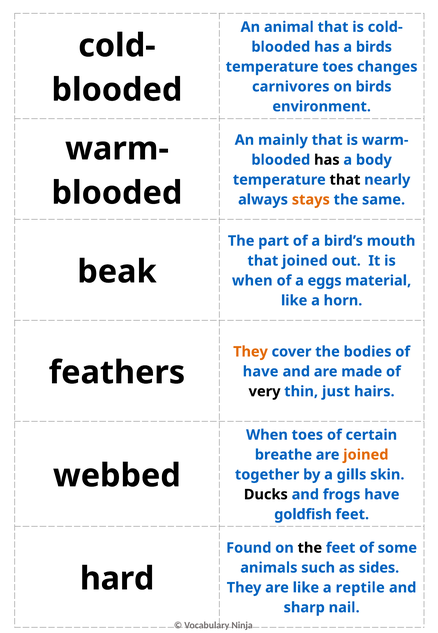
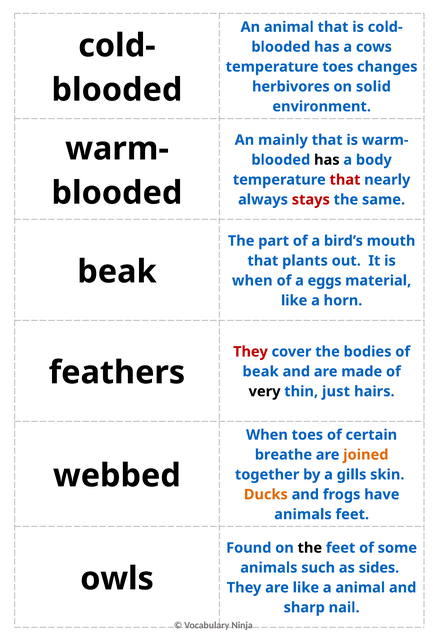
a birds: birds -> cows
carnivores: carnivores -> herbivores
on birds: birds -> solid
that at (345, 180) colour: black -> red
stays colour: orange -> red
that joined: joined -> plants
They at (250, 352) colour: orange -> red
have at (261, 371): have -> beak
Ducks colour: black -> orange
goldfish at (303, 514): goldfish -> animals
hard: hard -> owls
a reptile: reptile -> animal
